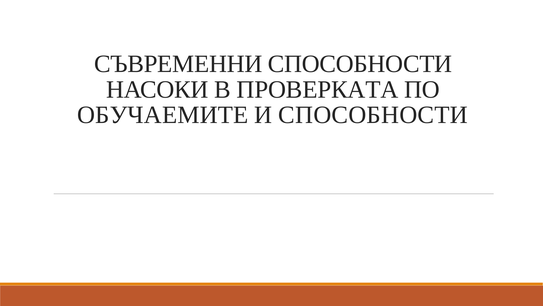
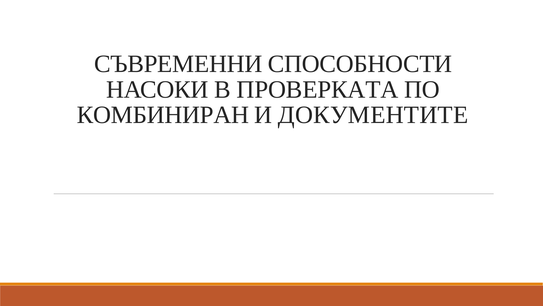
ОБУЧАЕМИТЕ: ОБУЧАЕМИТЕ -> КОМБИНИРАН
И СПОСОБНОСТИ: СПОСОБНОСТИ -> ДОКУМЕНТИТЕ
